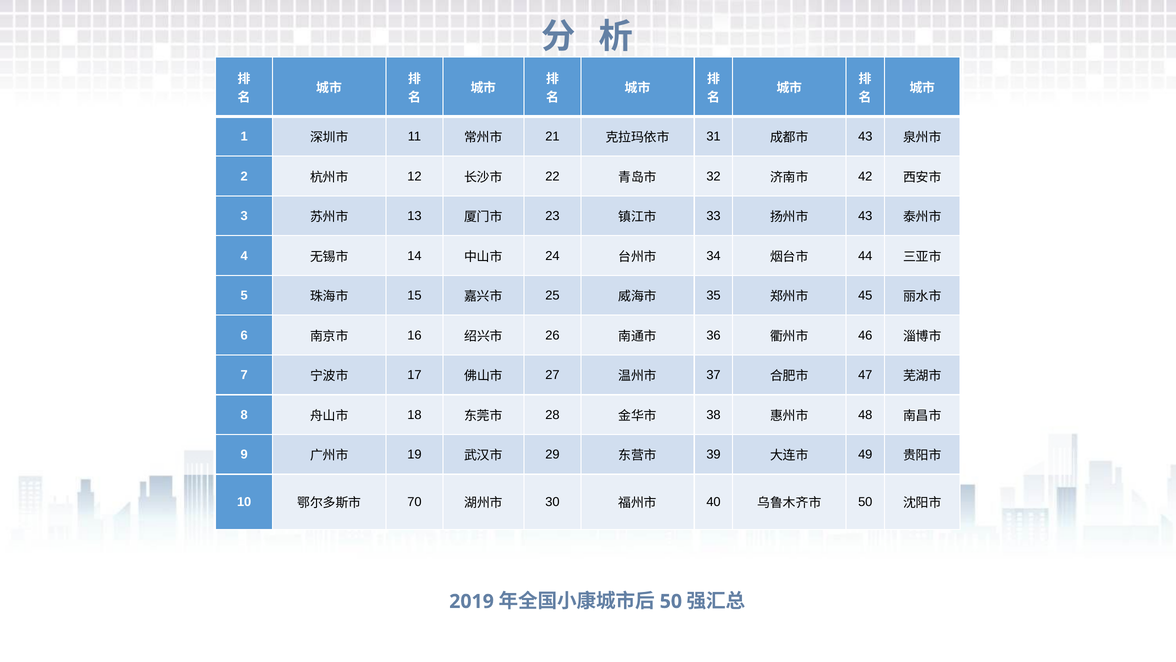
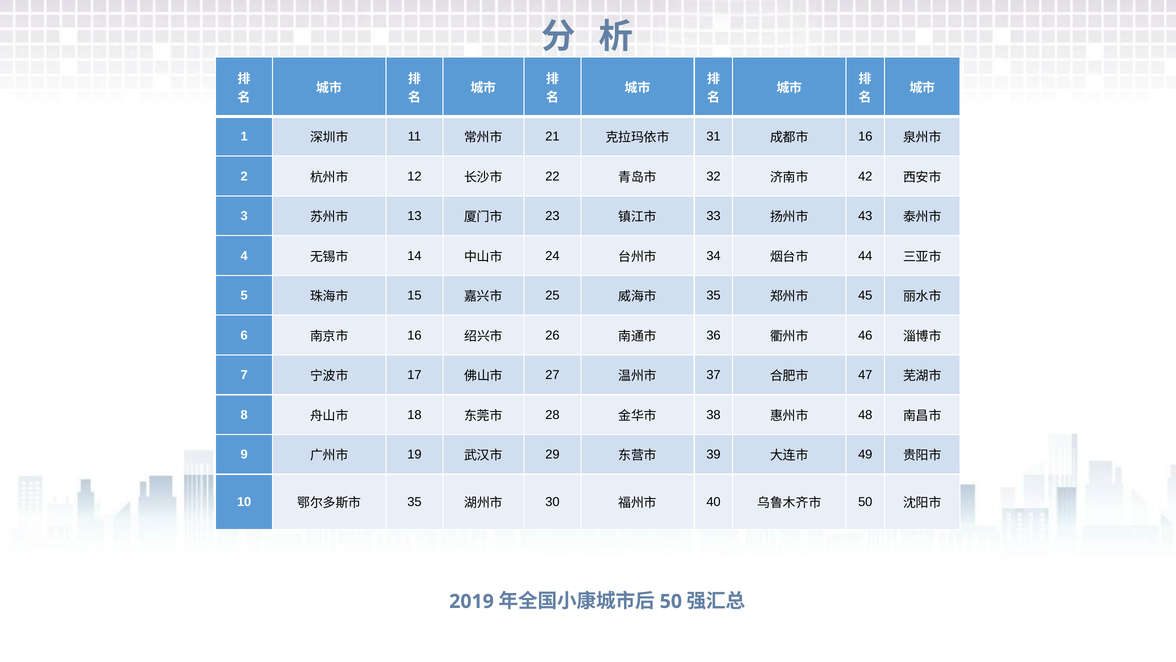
43 at (865, 136): 43 -> 16
70 at (414, 502): 70 -> 35
